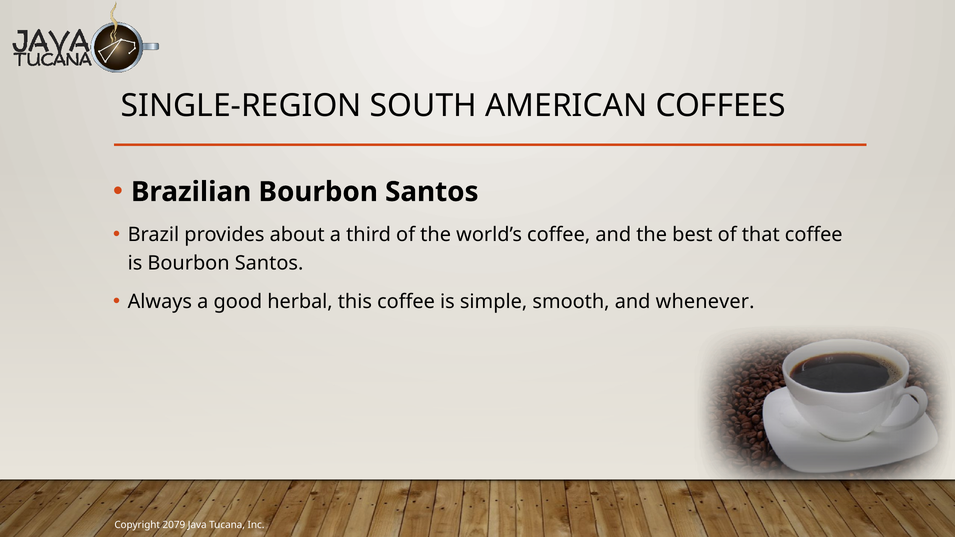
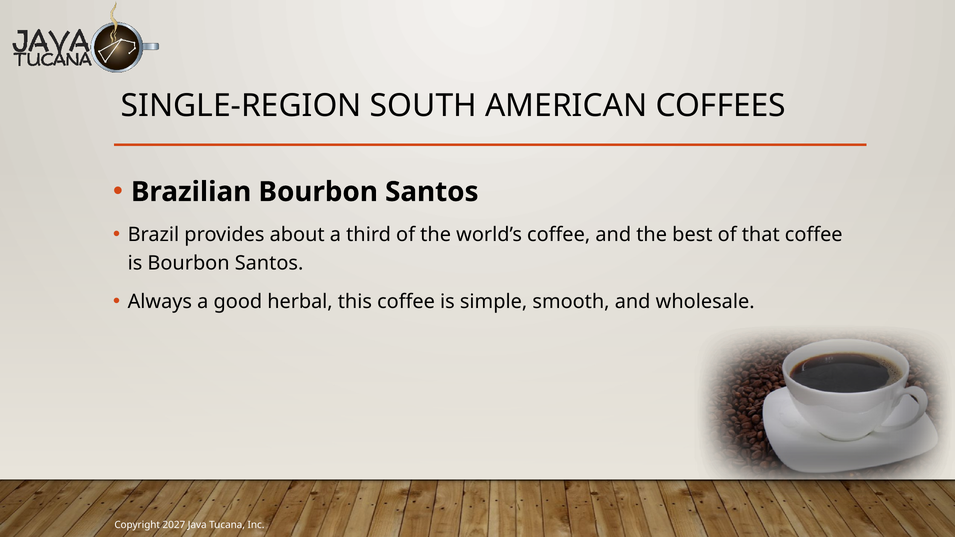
whenever: whenever -> wholesale
2079: 2079 -> 2027
